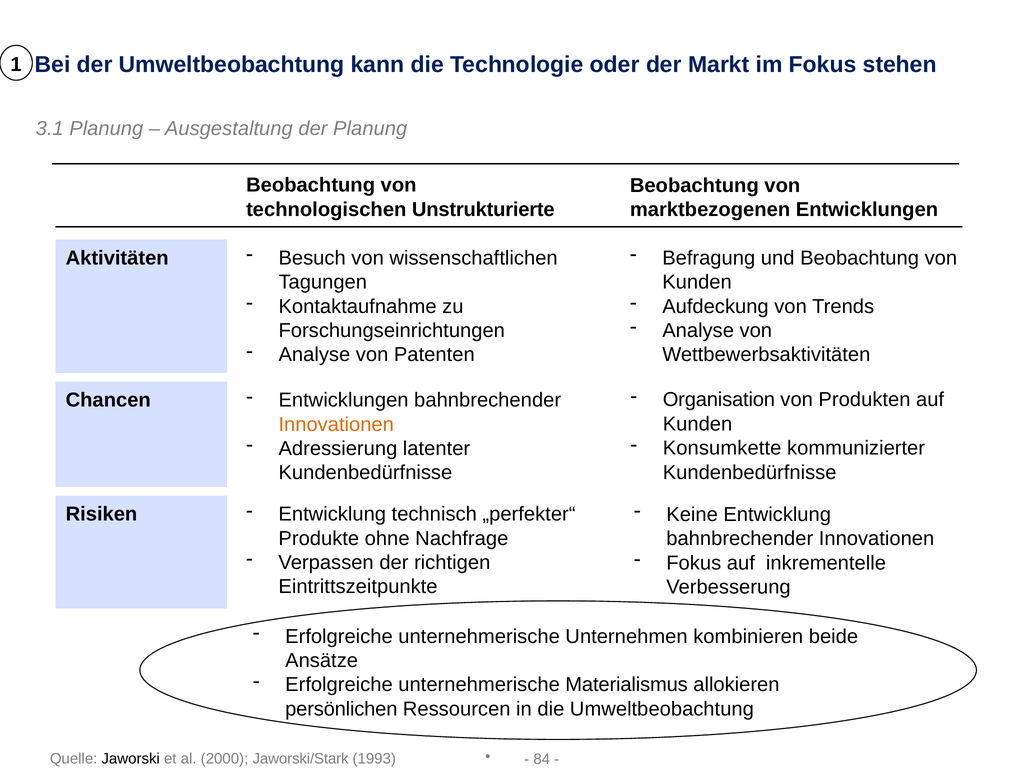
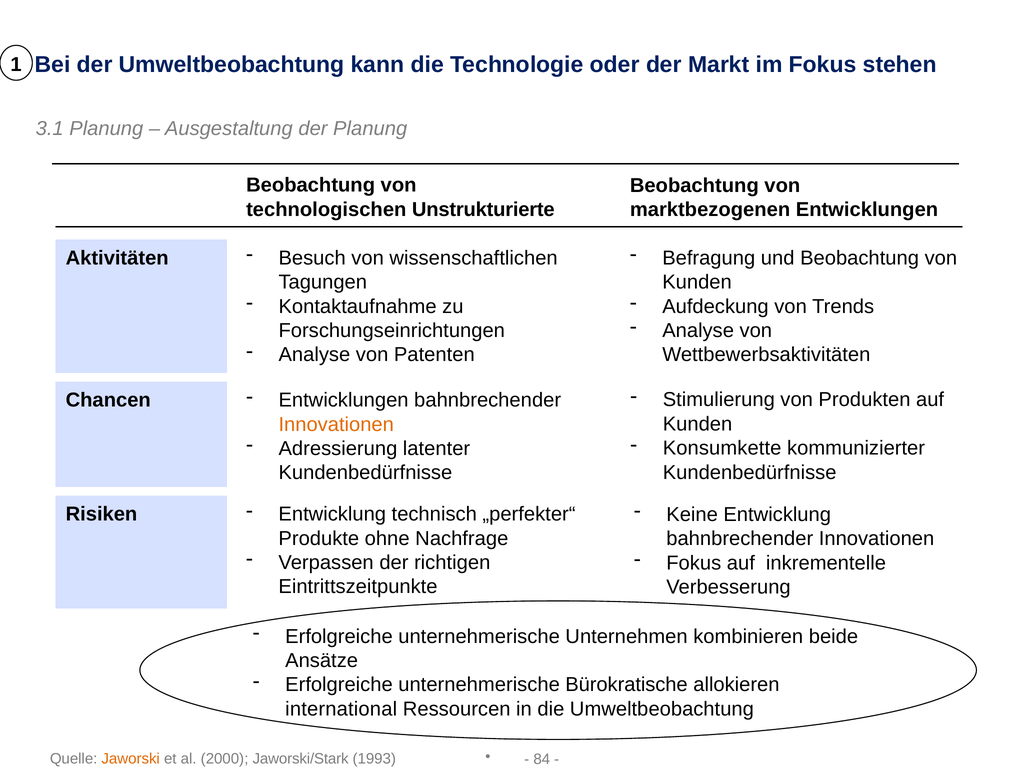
Organisation: Organisation -> Stimulierung
Materialismus: Materialismus -> Bürokratische
persönlichen: persönlichen -> international
Jaworski colour: black -> orange
